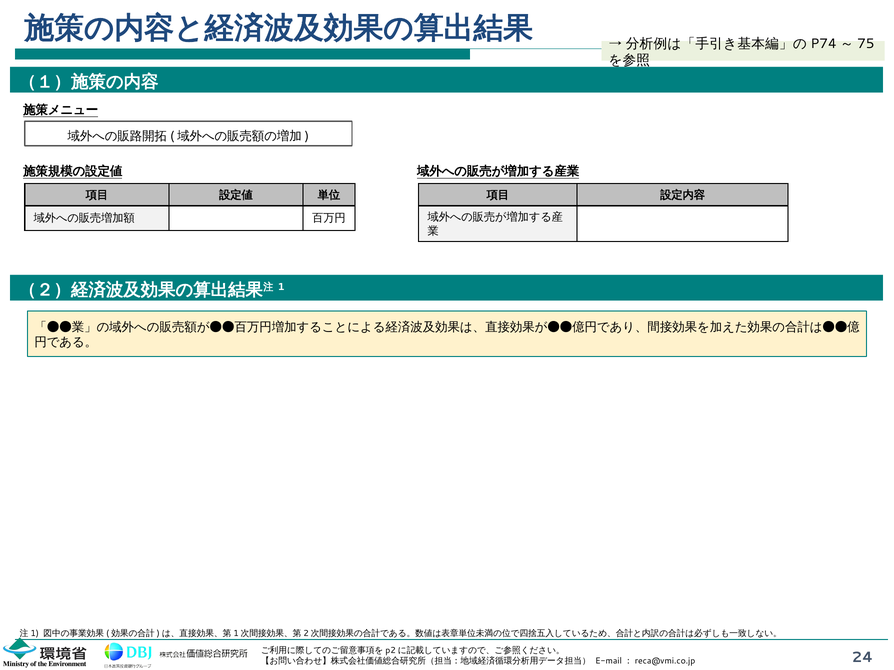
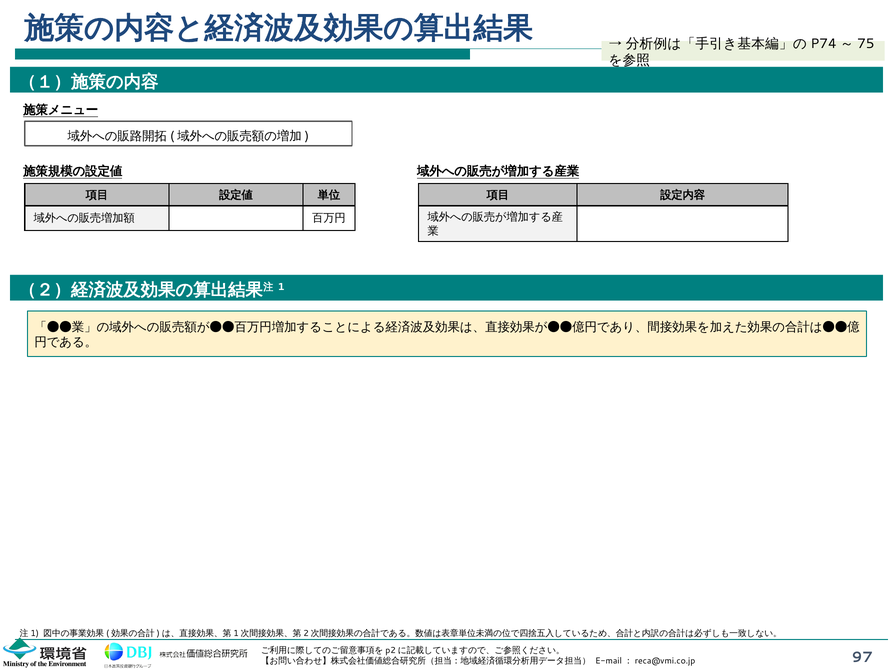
24: 24 -> 97
